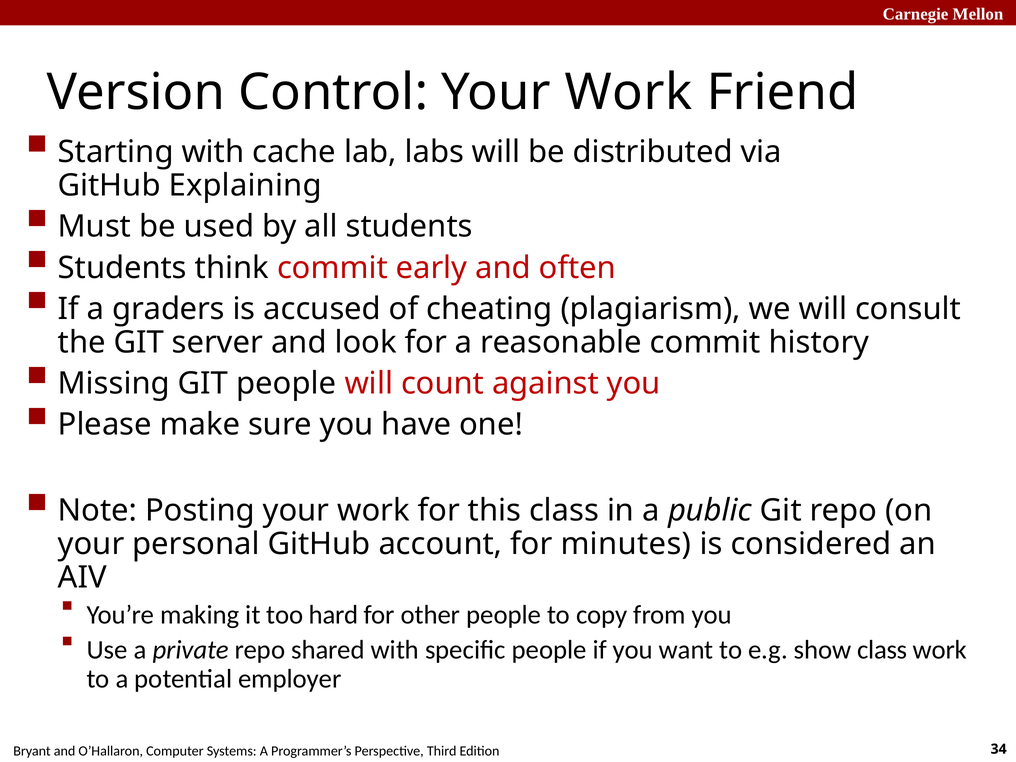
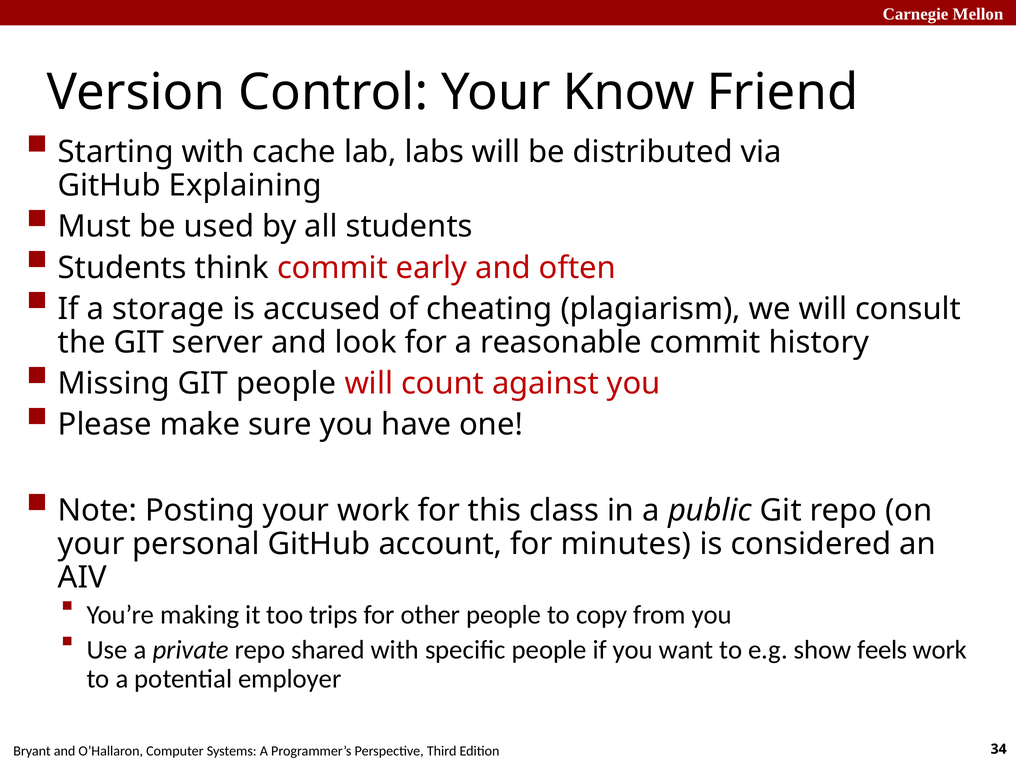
Control Your Work: Work -> Know
graders: graders -> storage
hard: hard -> trips
show class: class -> feels
